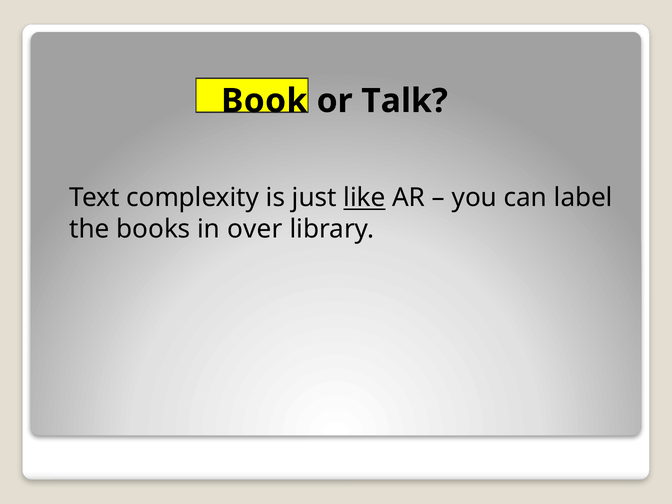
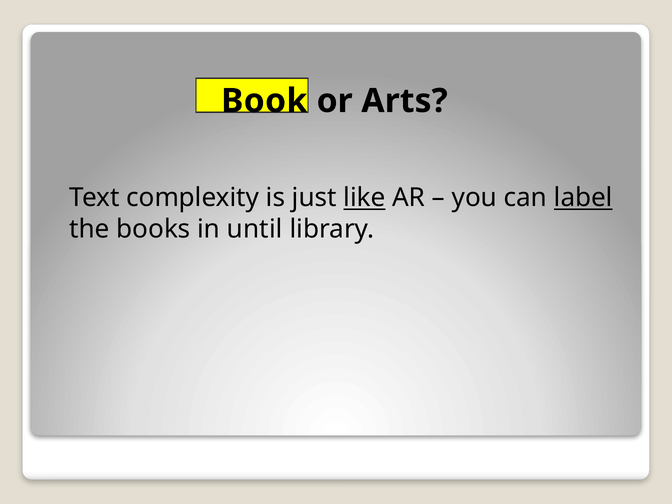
Talk: Talk -> Arts
label underline: none -> present
over: over -> until
